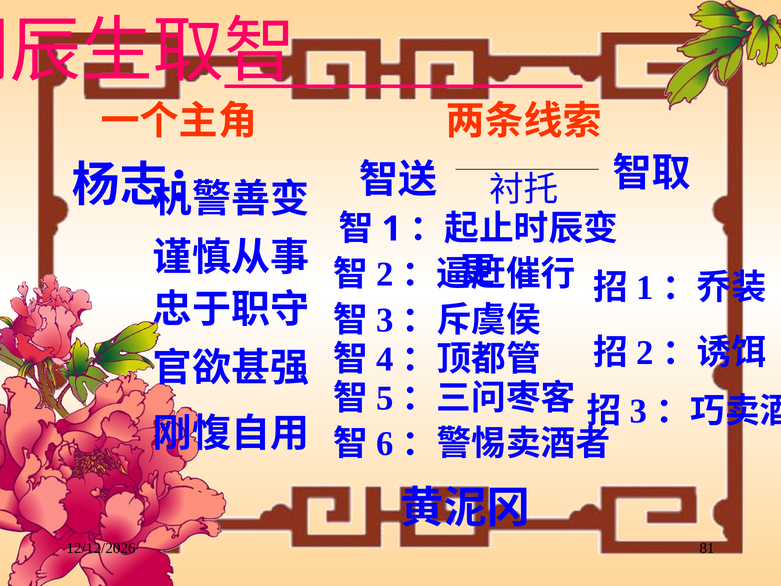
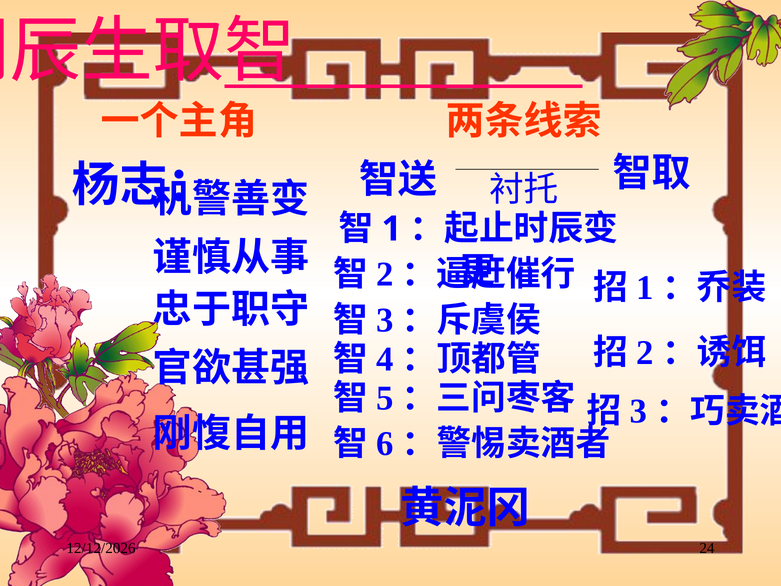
81: 81 -> 24
